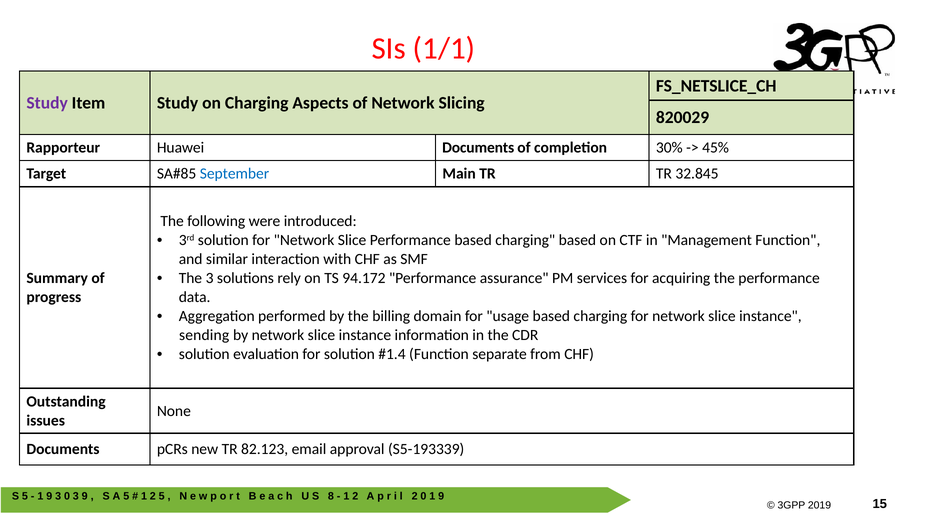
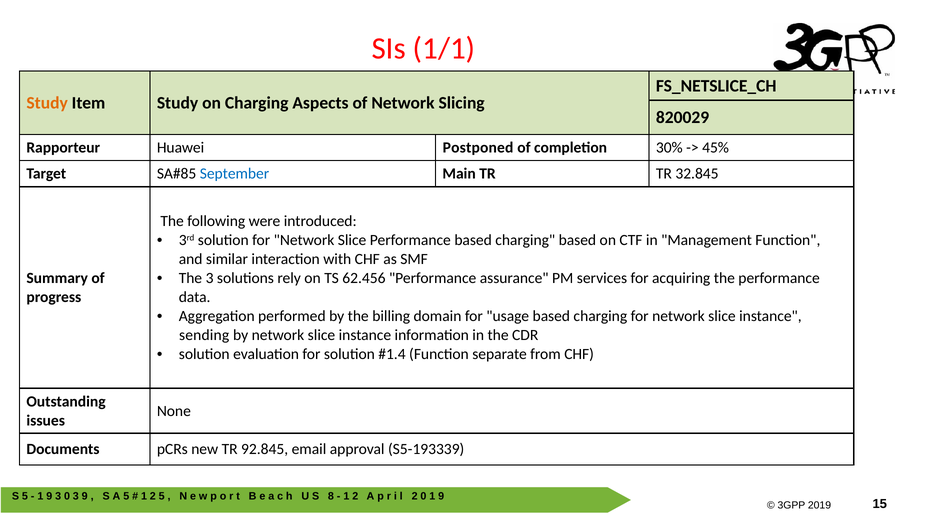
Study at (47, 103) colour: purple -> orange
Huawei Documents: Documents -> Postponed
94.172: 94.172 -> 62.456
82.123: 82.123 -> 92.845
